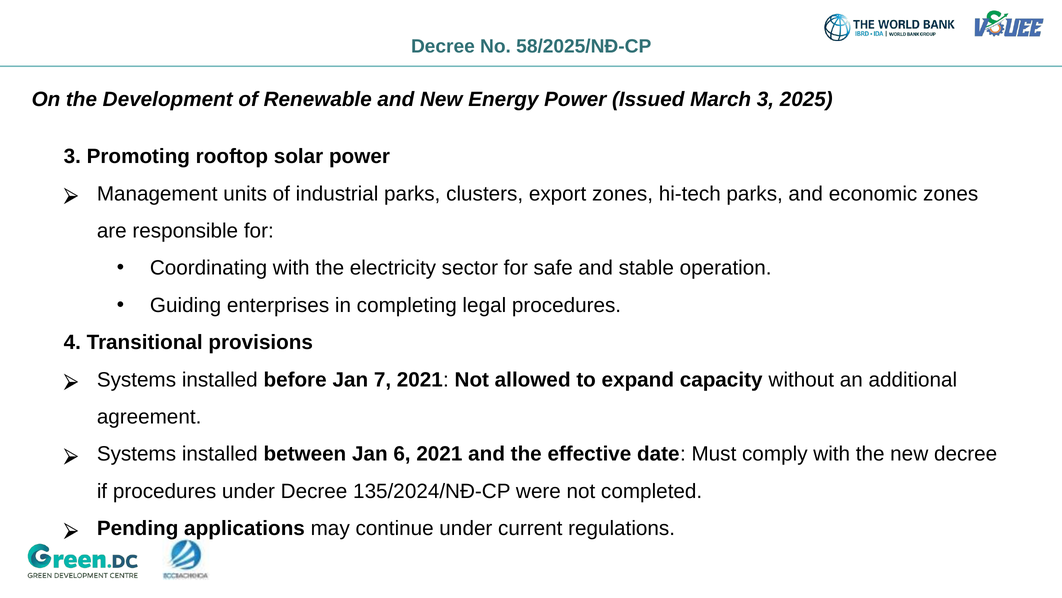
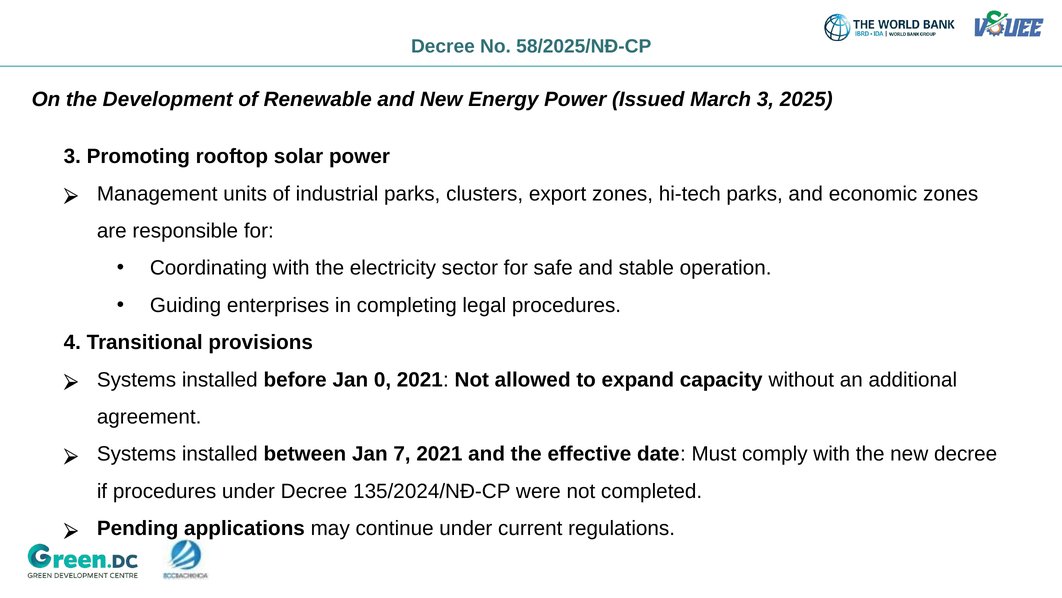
7: 7 -> 0
6: 6 -> 7
